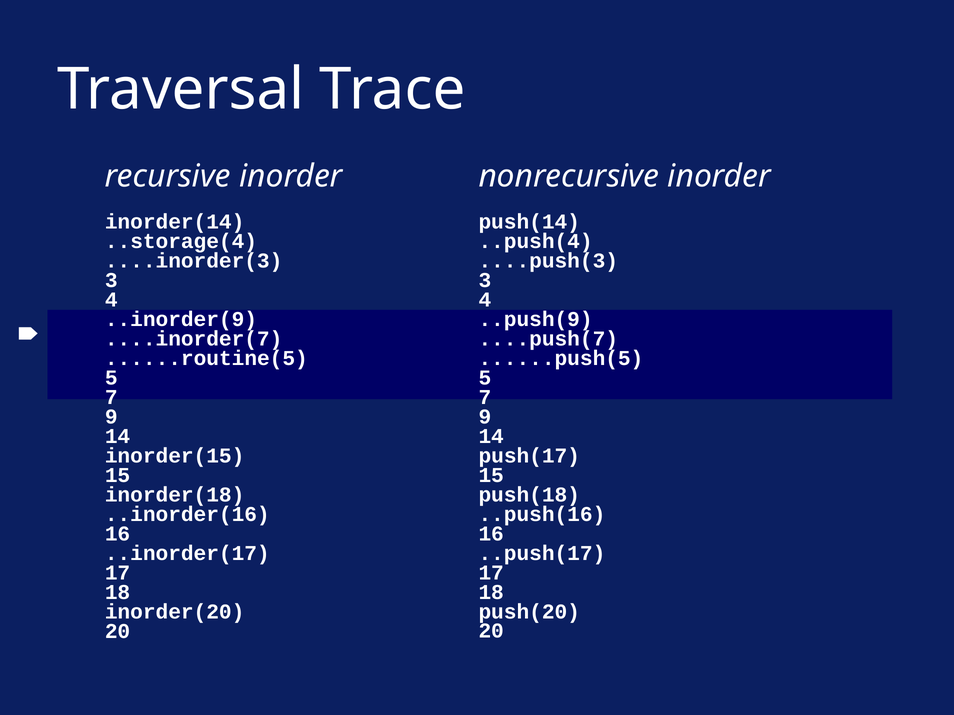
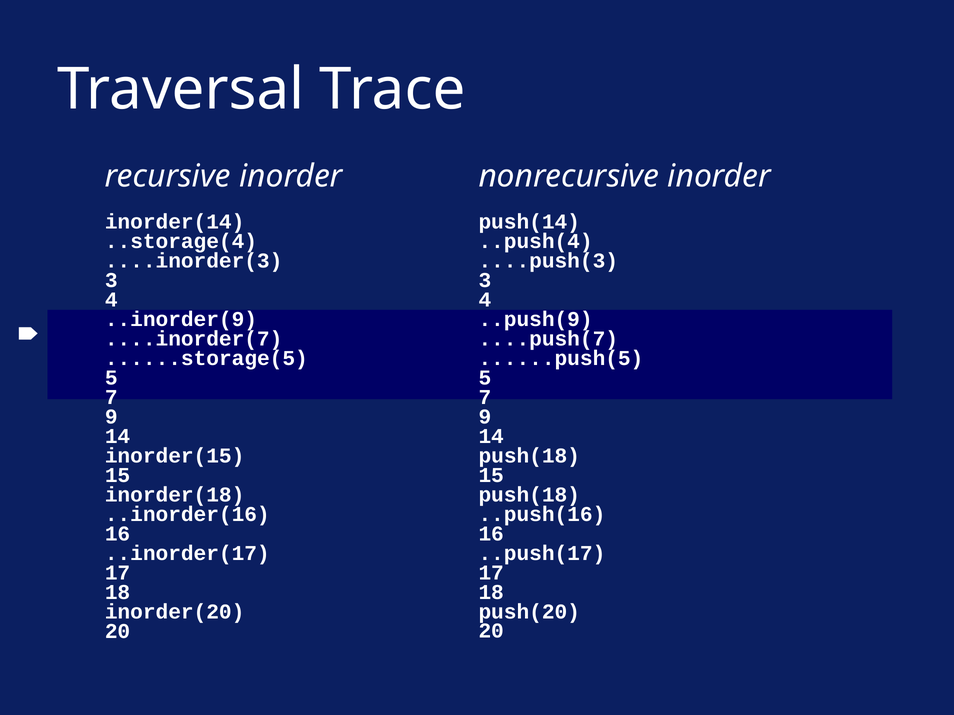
......routine(5: ......routine(5 -> ......storage(5
push(17 at (529, 456): push(17 -> push(18
